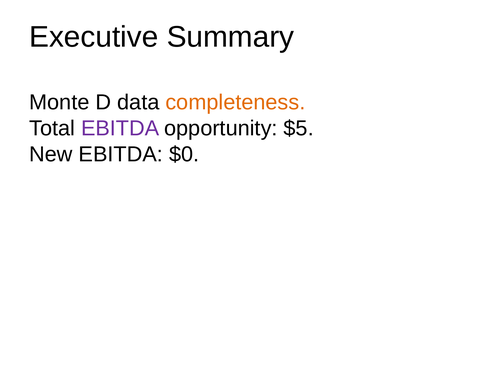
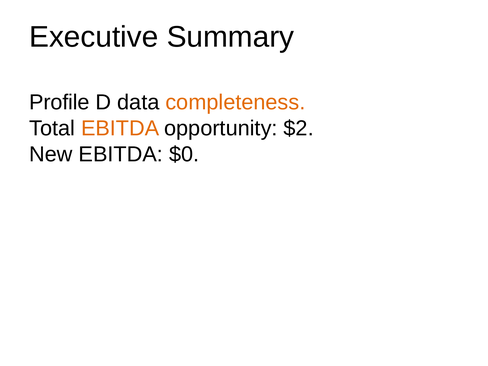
Monte: Monte -> Profile
EBITDA at (120, 128) colour: purple -> orange
$5: $5 -> $2
